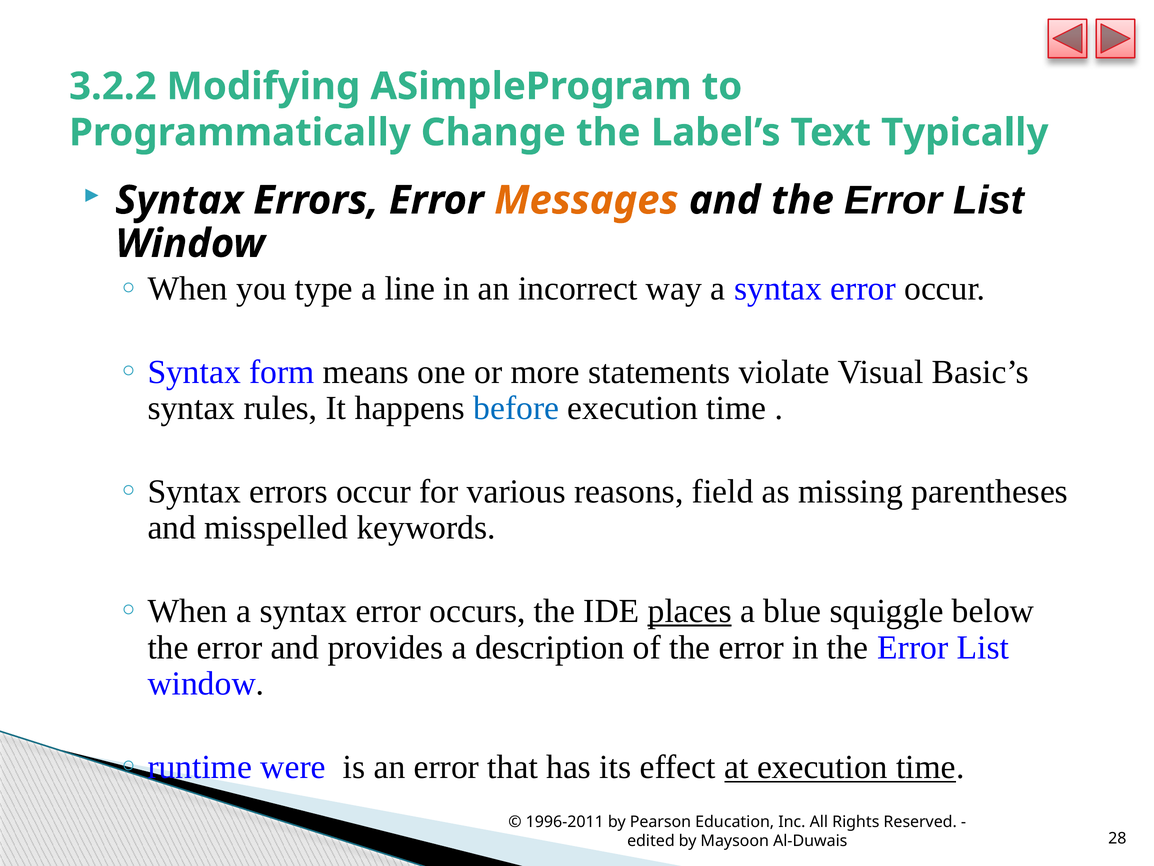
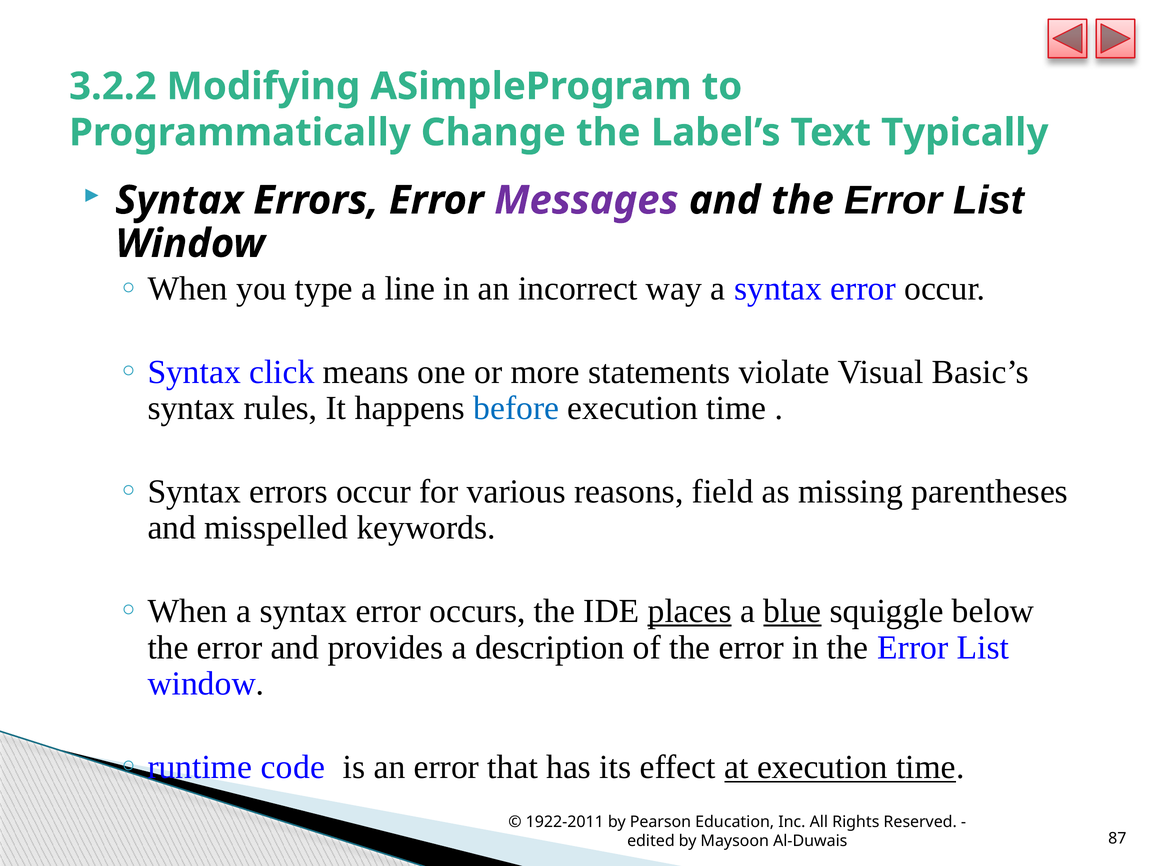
Messages colour: orange -> purple
form: form -> click
blue underline: none -> present
were: were -> code
1996-2011: 1996-2011 -> 1922-2011
28: 28 -> 87
